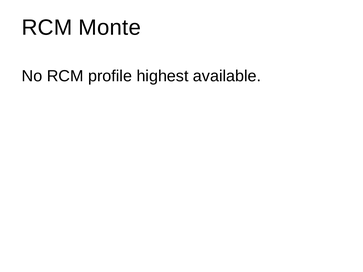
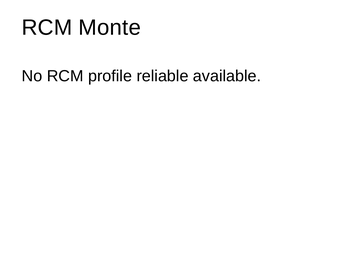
highest: highest -> reliable
